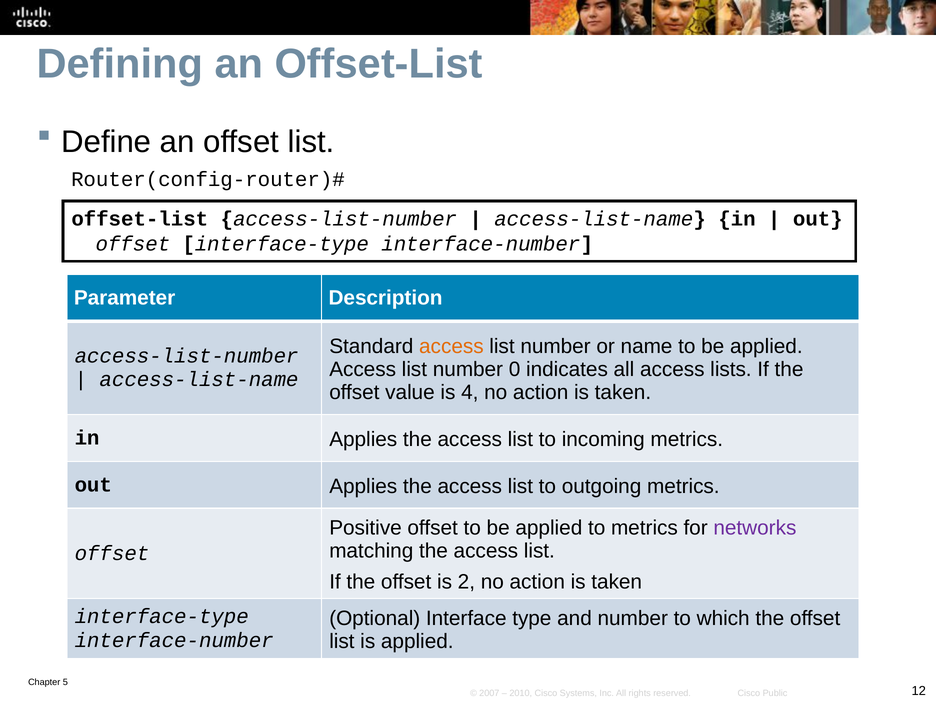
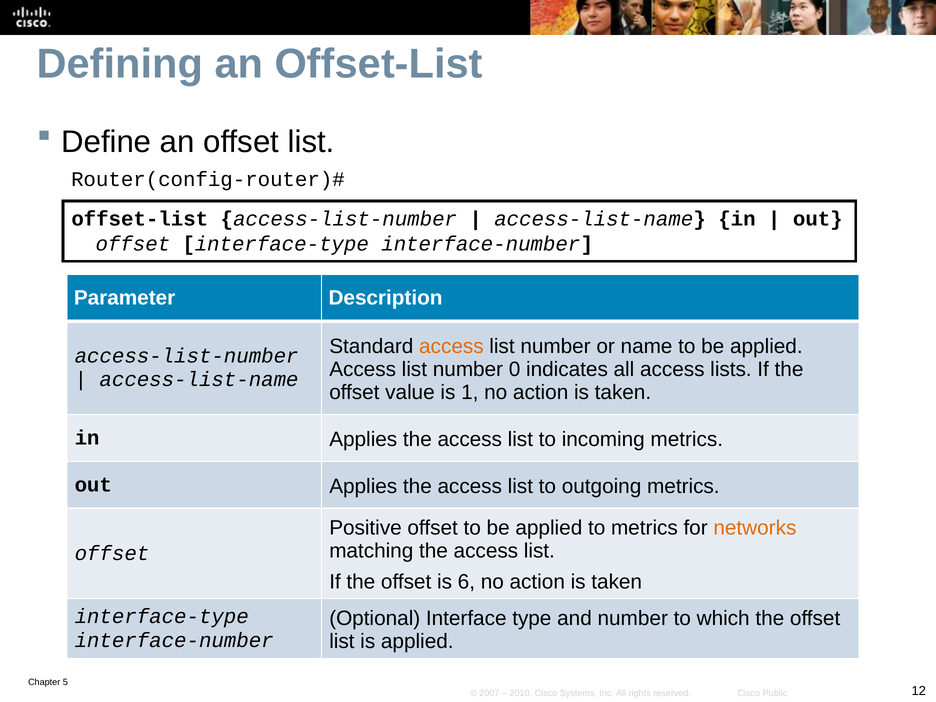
4: 4 -> 1
networks colour: purple -> orange
2: 2 -> 6
